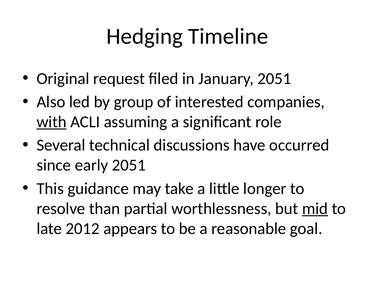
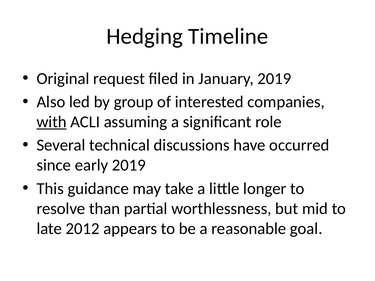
January 2051: 2051 -> 2019
early 2051: 2051 -> 2019
mid underline: present -> none
